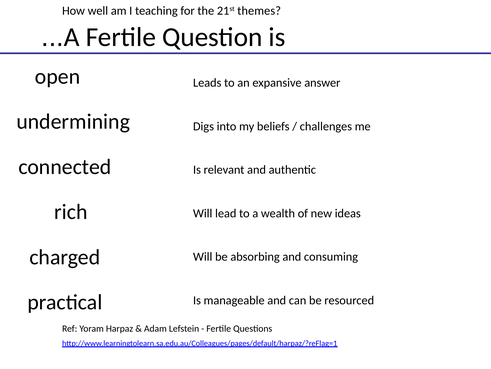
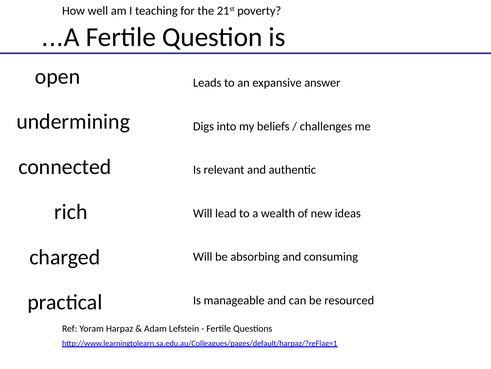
themes: themes -> poverty
